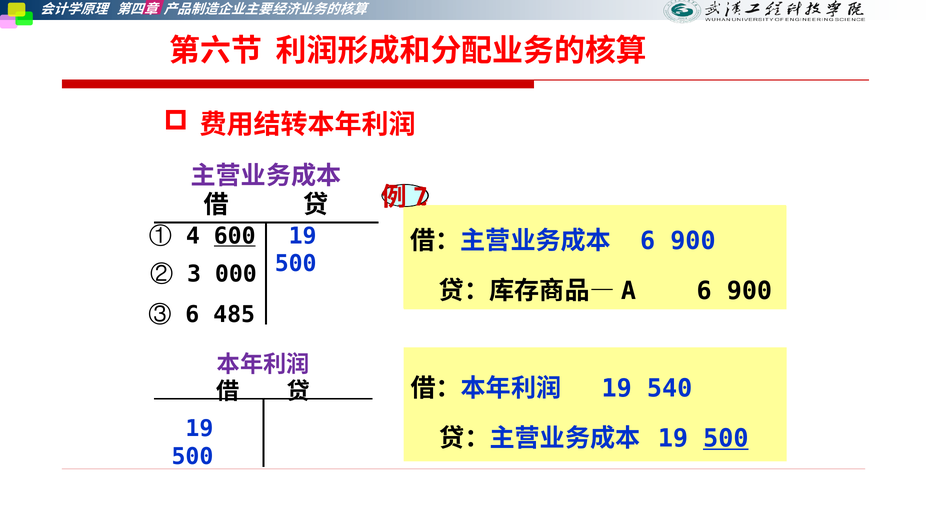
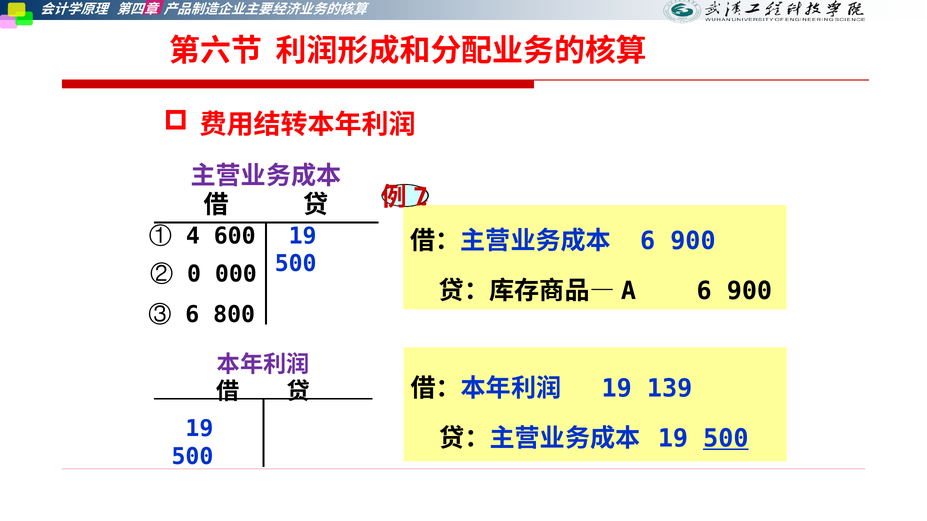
600 at (235, 236) underline: present -> none
3: 3 -> 0
485: 485 -> 800
540: 540 -> 139
